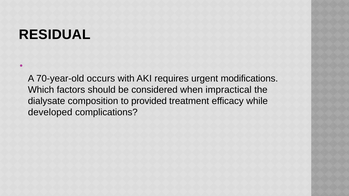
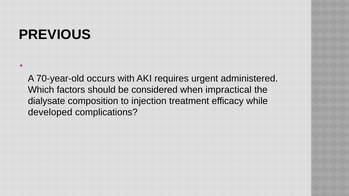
RESIDUAL: RESIDUAL -> PREVIOUS
modifications: modifications -> administered
provided: provided -> injection
